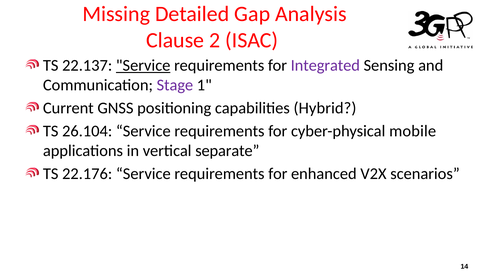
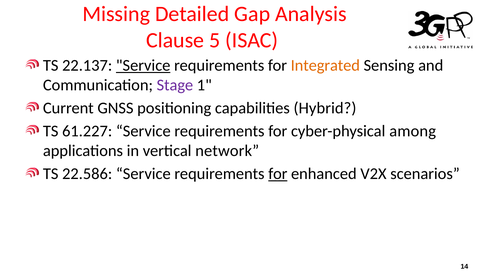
2: 2 -> 5
Integrated colour: purple -> orange
26.104: 26.104 -> 61.227
mobile: mobile -> among
separate: separate -> network
22.176: 22.176 -> 22.586
for at (278, 174) underline: none -> present
